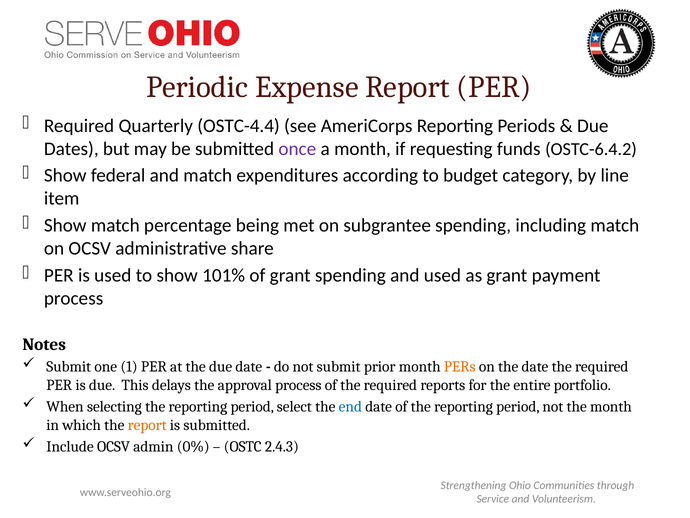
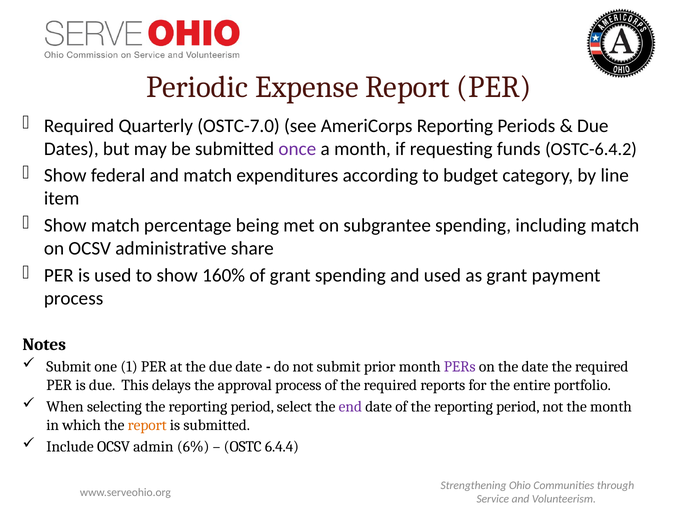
OSTC-4.4: OSTC-4.4 -> OSTC-7.0
101%: 101% -> 160%
PERs colour: orange -> purple
end colour: blue -> purple
0%: 0% -> 6%
2.4.3: 2.4.3 -> 6.4.4
